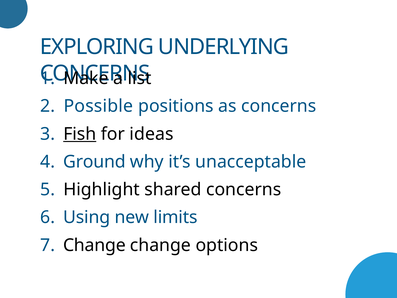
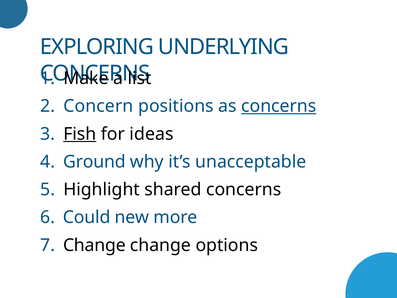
Possible: Possible -> Concern
concerns at (279, 106) underline: none -> present
Using: Using -> Could
limits: limits -> more
